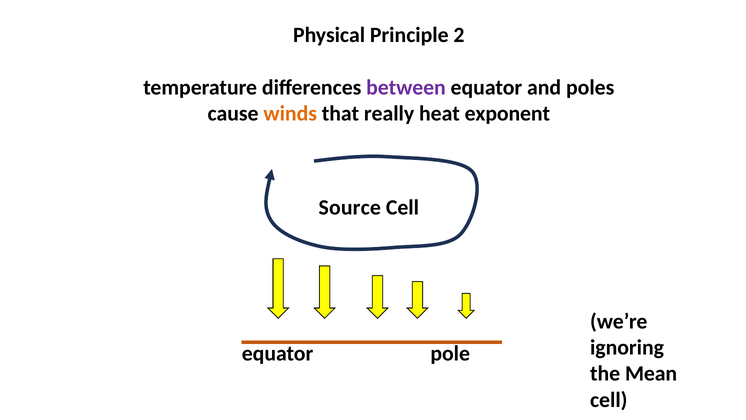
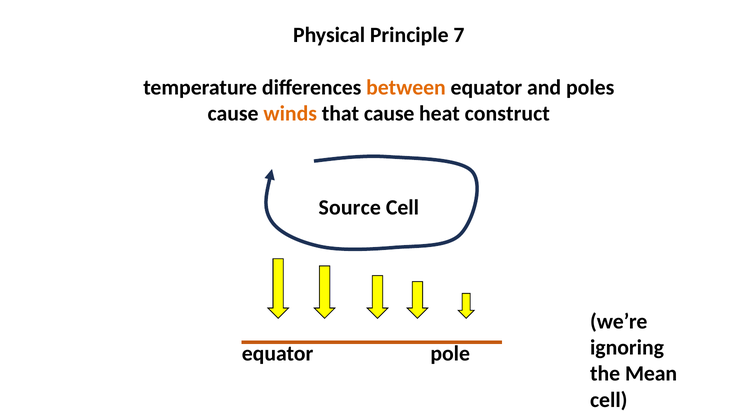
2: 2 -> 7
between colour: purple -> orange
that really: really -> cause
exponent: exponent -> construct
